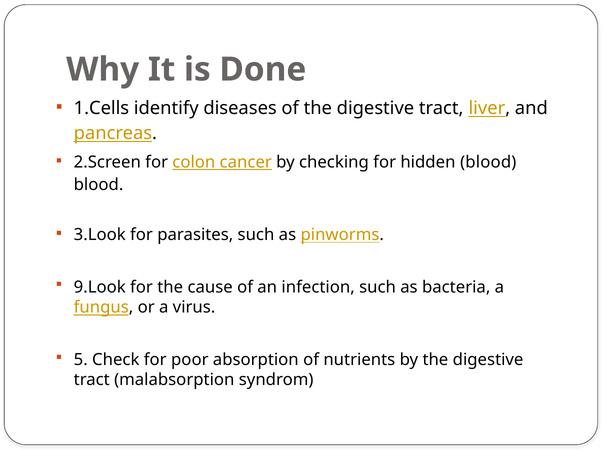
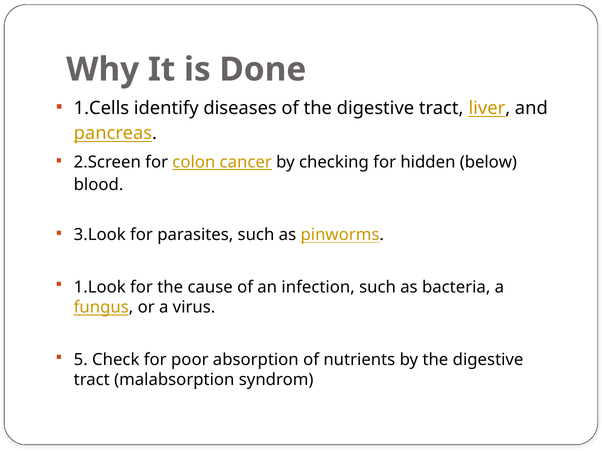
hidden blood: blood -> below
9.Look: 9.Look -> 1.Look
